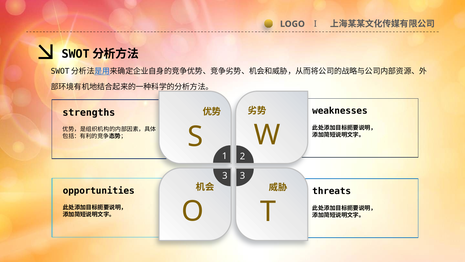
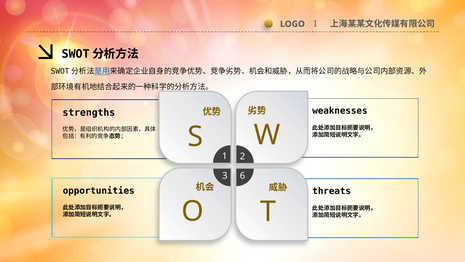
3 3: 3 -> 6
